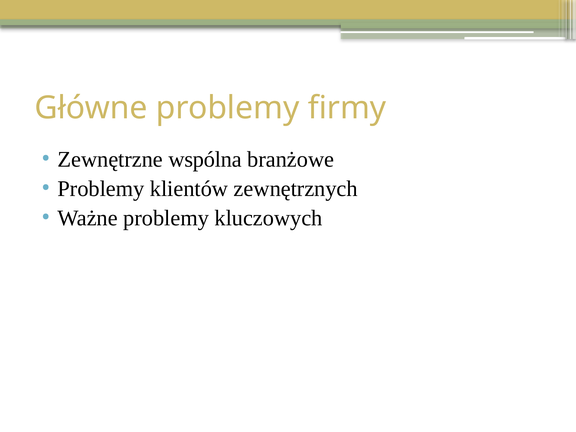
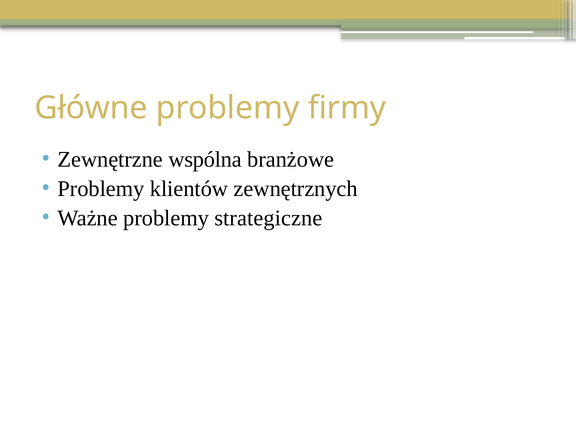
kluczowych: kluczowych -> strategiczne
